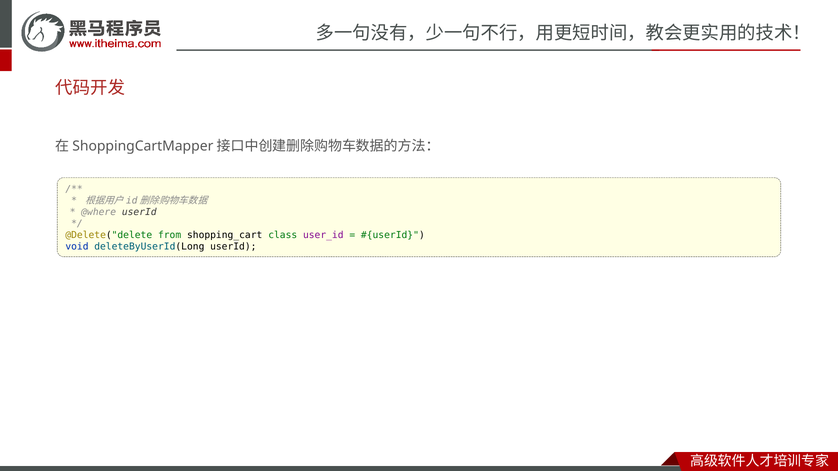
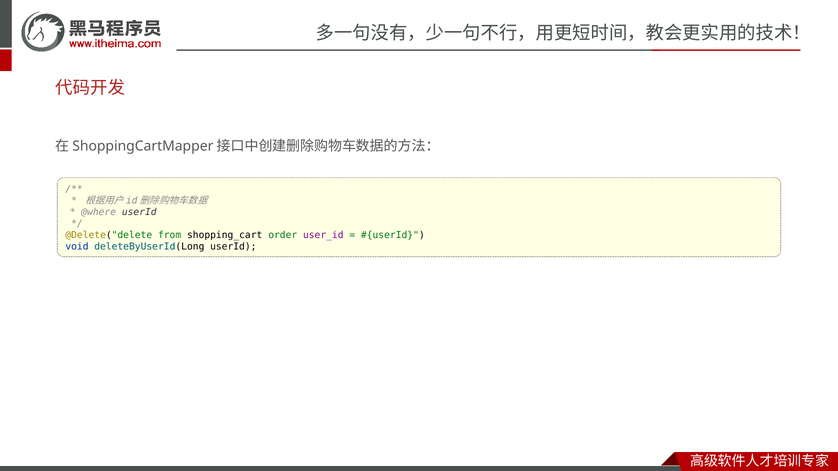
class: class -> order
